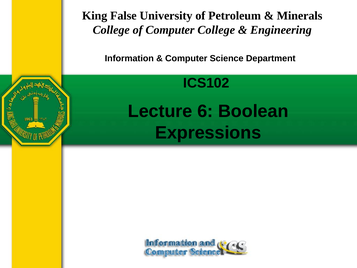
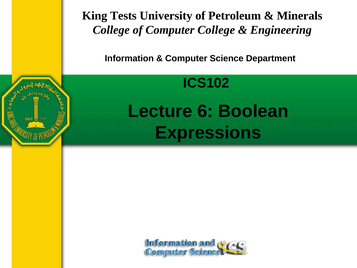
False: False -> Tests
